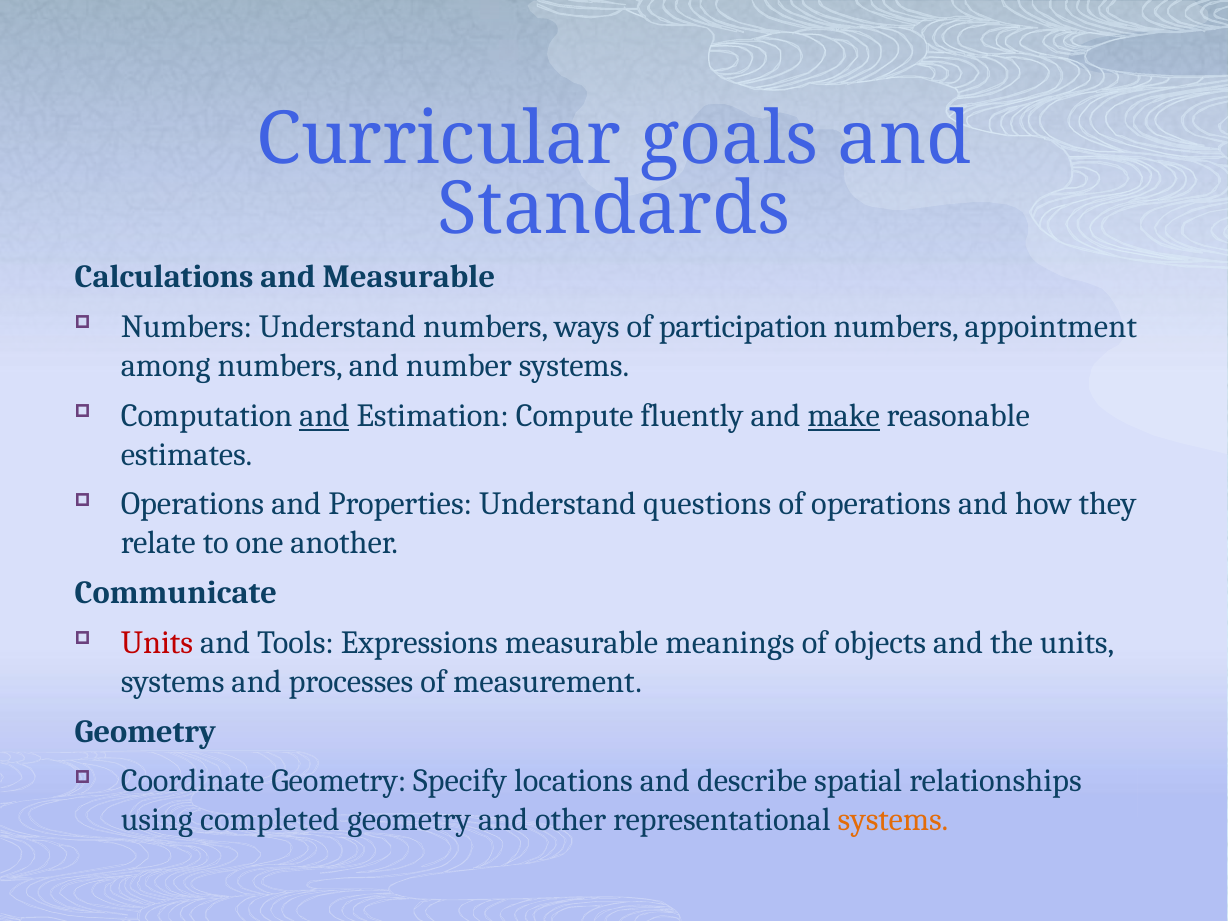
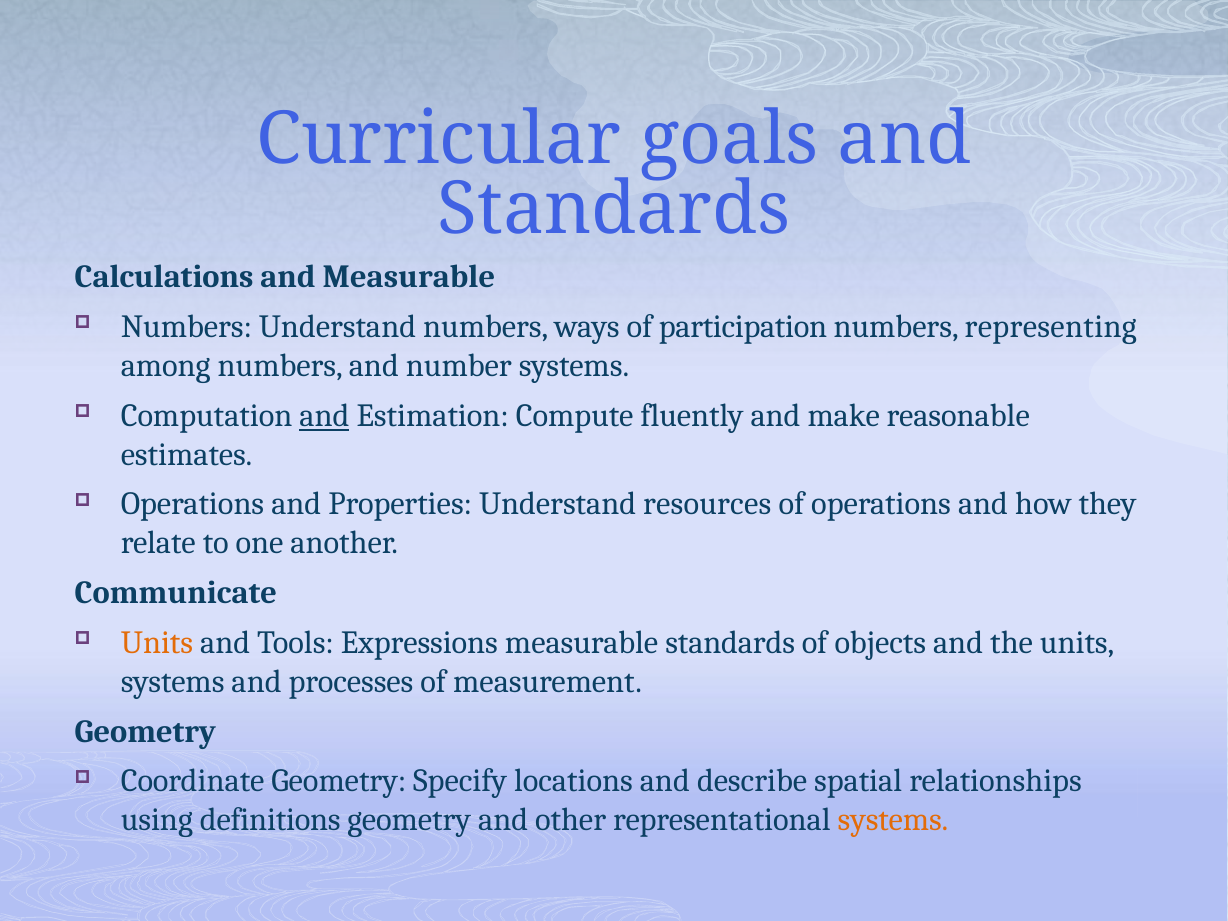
appointment: appointment -> representing
make underline: present -> none
questions: questions -> resources
Units at (157, 643) colour: red -> orange
measurable meanings: meanings -> standards
completed: completed -> definitions
